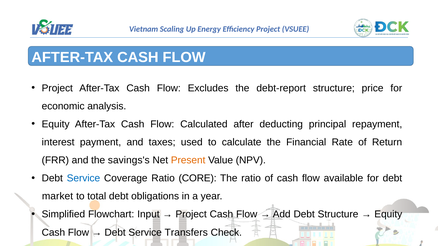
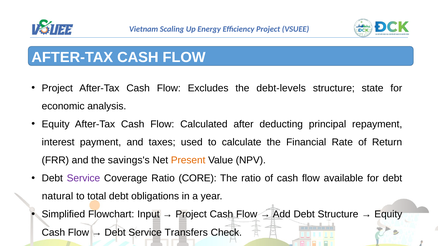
debt-report: debt-report -> debt-levels
price: price -> state
Service at (83, 179) colour: blue -> purple
market: market -> natural
